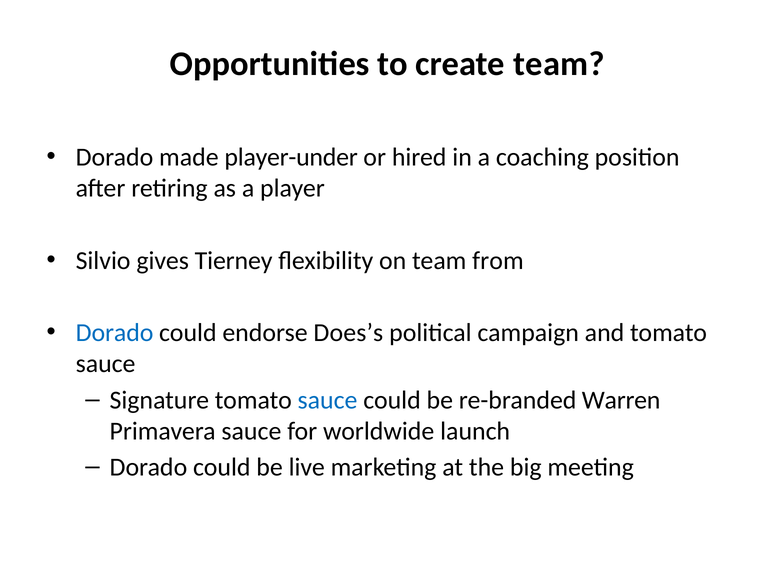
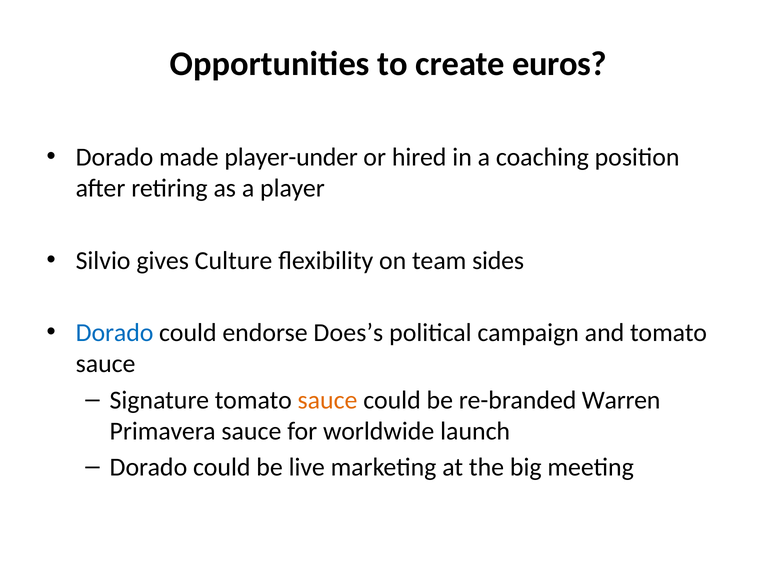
create team: team -> euros
Tierney: Tierney -> Culture
from: from -> sides
sauce at (328, 400) colour: blue -> orange
